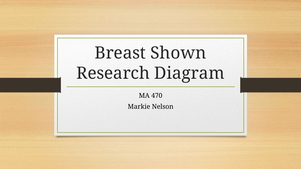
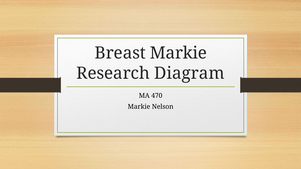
Breast Shown: Shown -> Markie
